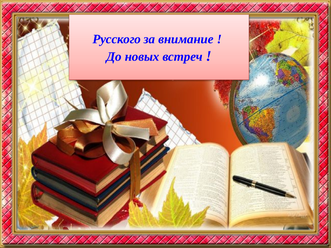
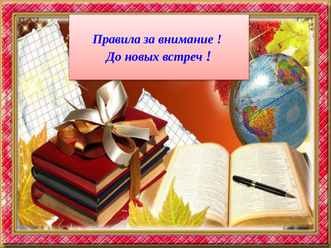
Русского: Русского -> Правила
